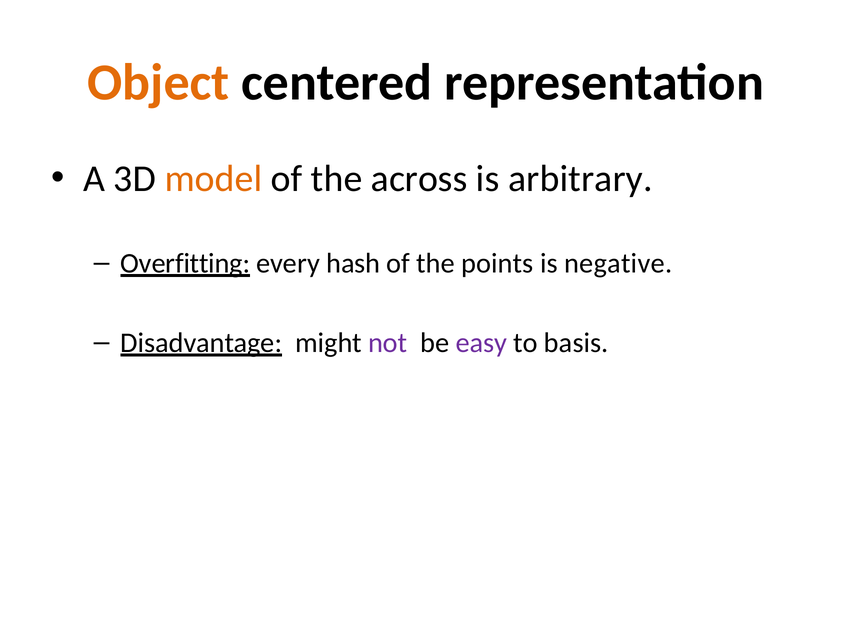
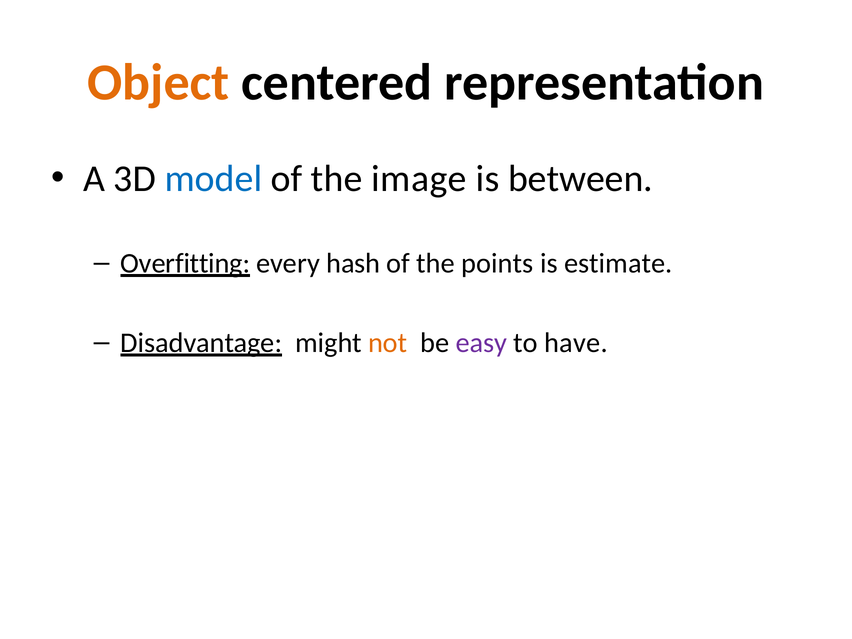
model colour: orange -> blue
across: across -> image
arbitrary: arbitrary -> between
negative: negative -> estimate
not colour: purple -> orange
basis: basis -> have
